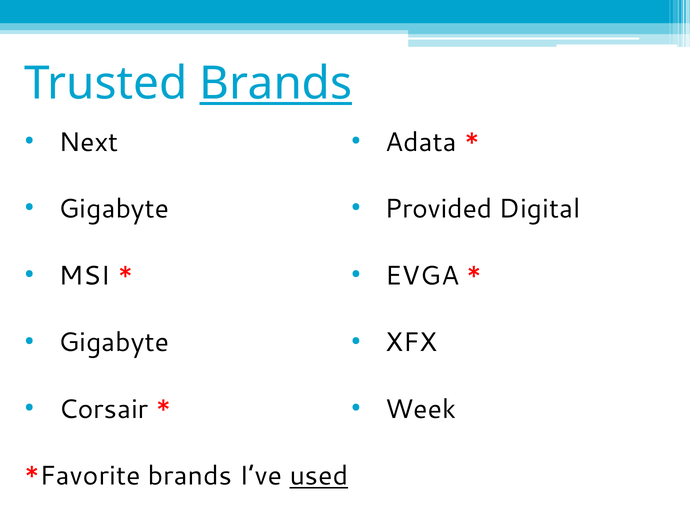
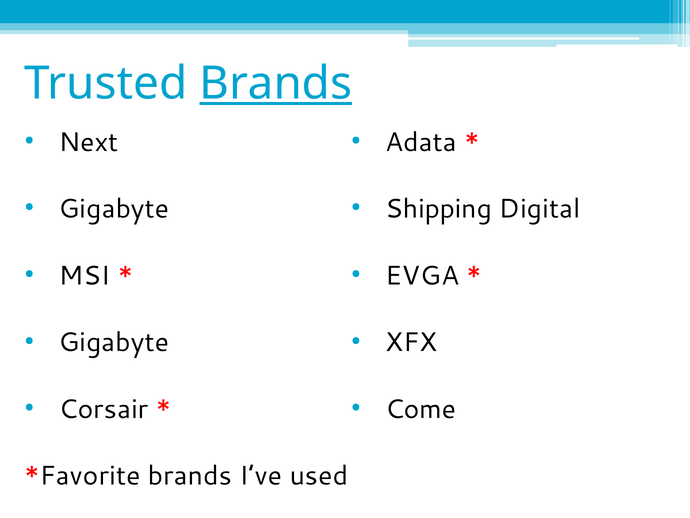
Provided: Provided -> Shipping
Week: Week -> Come
used underline: present -> none
